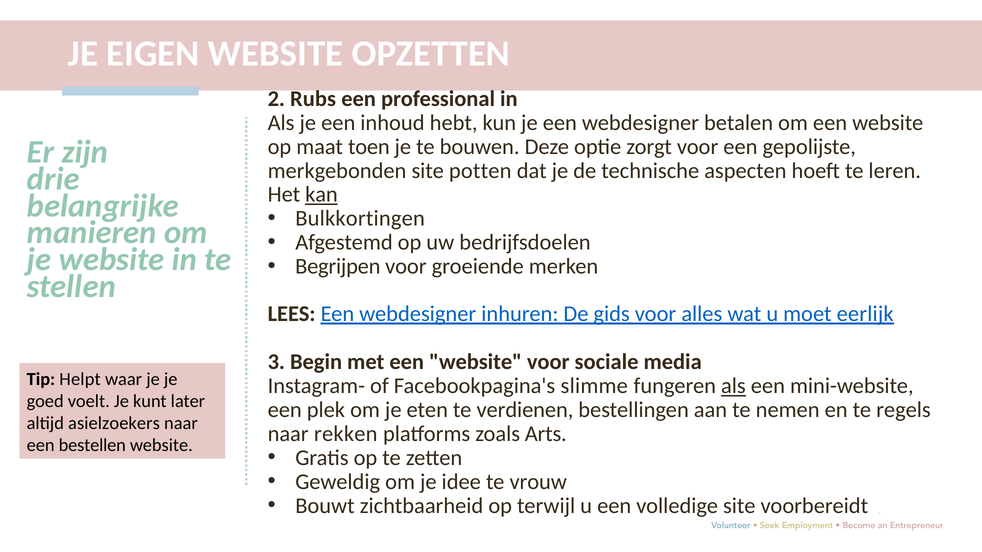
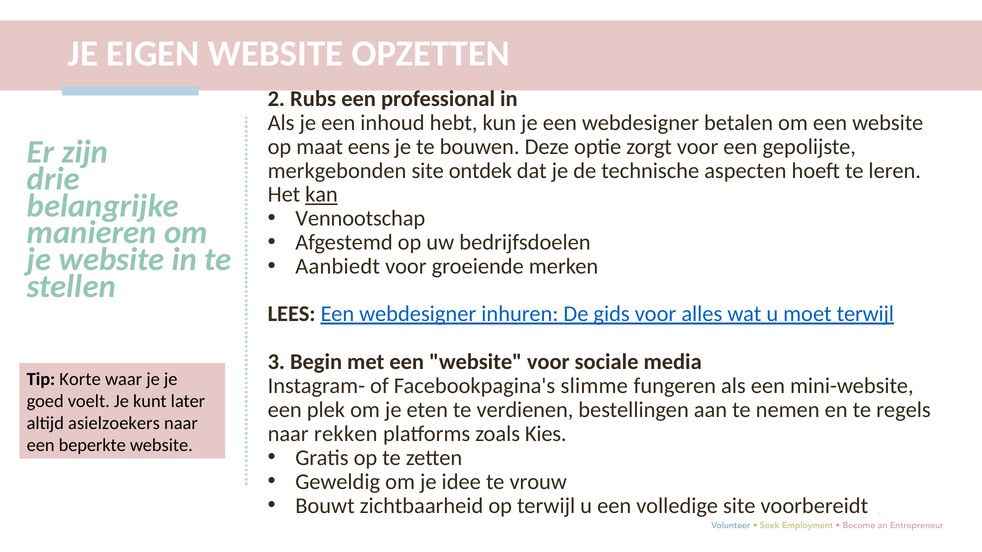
toen: toen -> eens
potten: potten -> ontdek
Bulkkortingen: Bulkkortingen -> Vennootschap
Begrijpen: Begrijpen -> Aanbiedt
moet eerlijk: eerlijk -> terwijl
Helpt: Helpt -> Korte
als at (733, 386) underline: present -> none
Arts: Arts -> Kies
bestellen: bestellen -> beperkte
